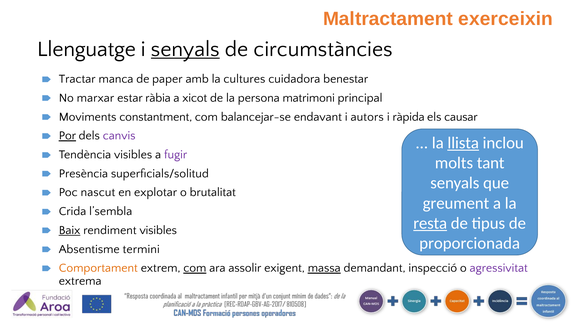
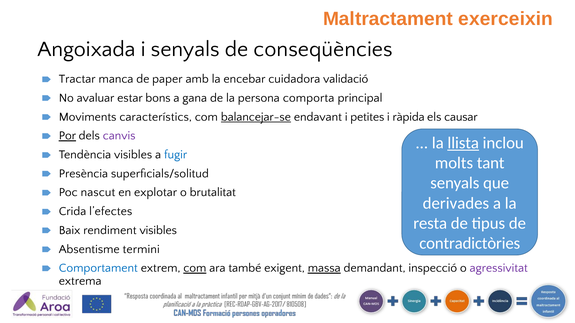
Llenguatge: Llenguatge -> Angoixada
senyals at (185, 49) underline: present -> none
circumstàncies: circumstàncies -> conseqüències
cultures: cultures -> encebar
benestar: benestar -> validació
marxar: marxar -> avaluar
ràbia: ràbia -> bons
xicot: xicot -> gana
matrimoni: matrimoni -> comporta
constantment: constantment -> característics
balancejar-se underline: none -> present
autors: autors -> petites
fugir colour: purple -> blue
greument: greument -> derivades
l’sembla: l’sembla -> l’efectes
resta underline: present -> none
Baix underline: present -> none
proporcionada: proporcionada -> contradictòries
Comportament colour: orange -> blue
assolir: assolir -> també
